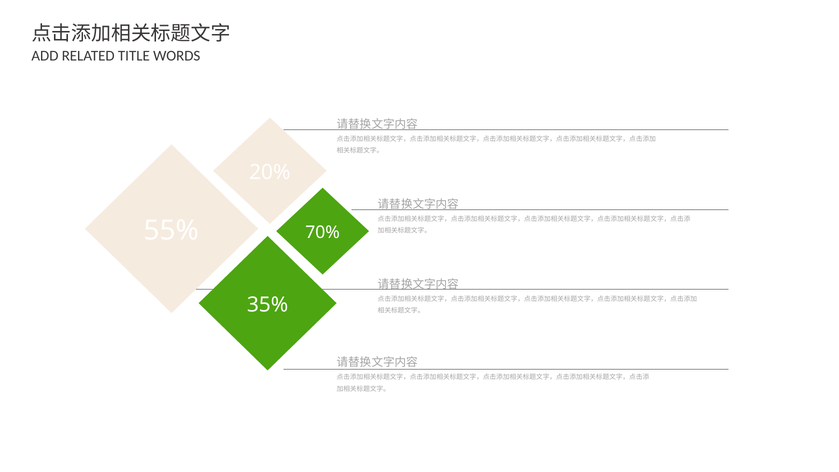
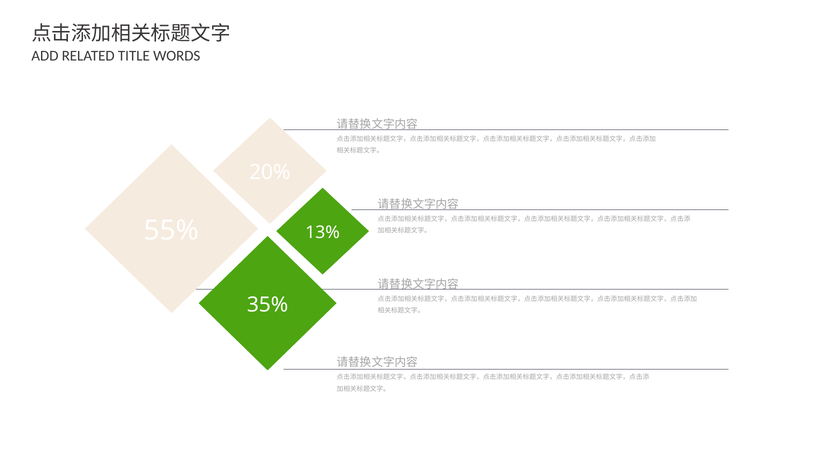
70%: 70% -> 13%
